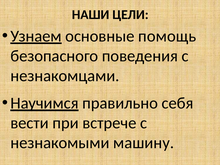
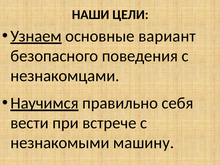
помощь: помощь -> вариант
